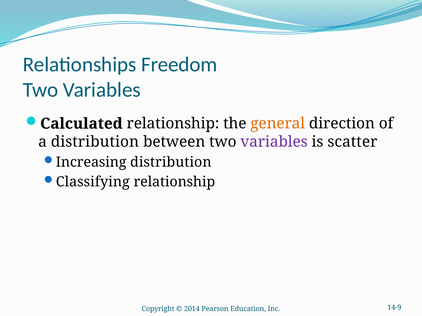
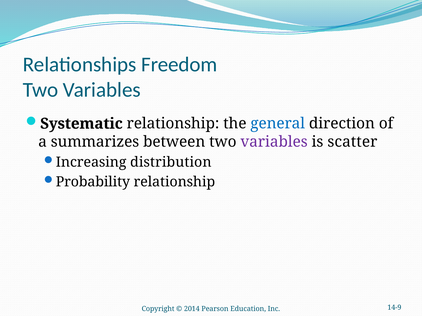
Calculated: Calculated -> Systematic
general colour: orange -> blue
a distribution: distribution -> summarizes
Classifying: Classifying -> Probability
